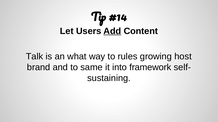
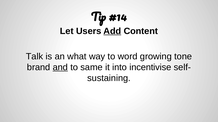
rules: rules -> word
host: host -> tone
and underline: none -> present
framework: framework -> incentivise
